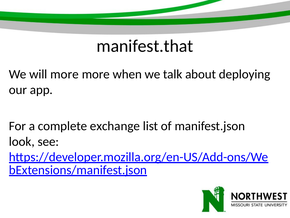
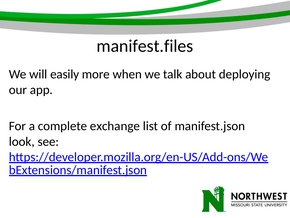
manifest.that: manifest.that -> manifest.files
will more: more -> easily
